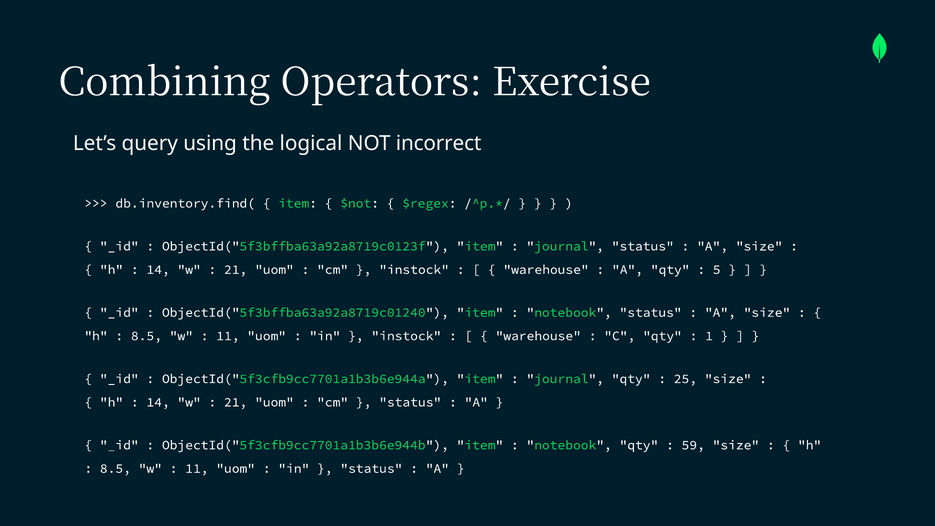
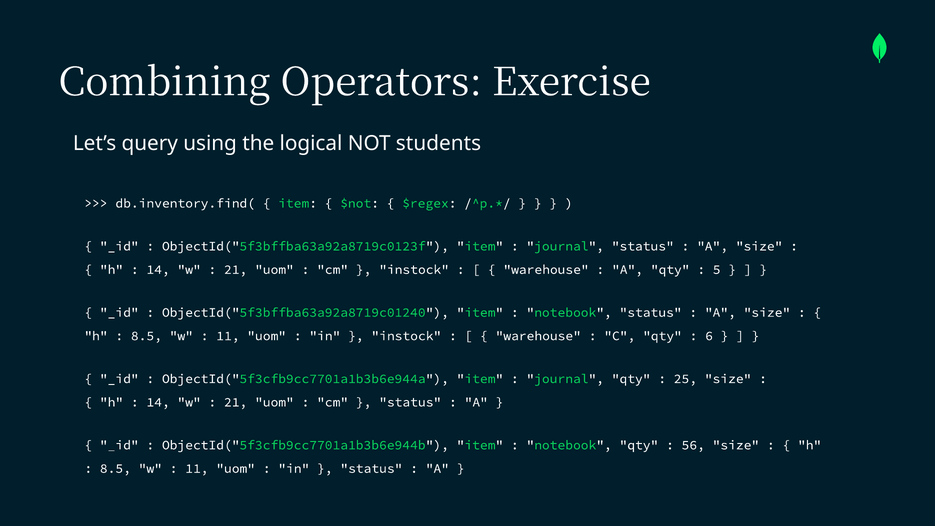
incorrect: incorrect -> students
1: 1 -> 6
59: 59 -> 56
